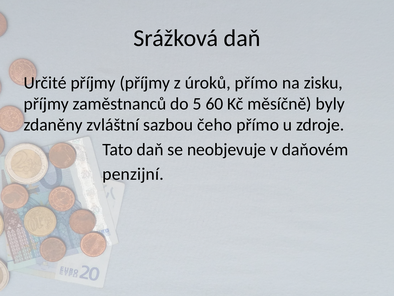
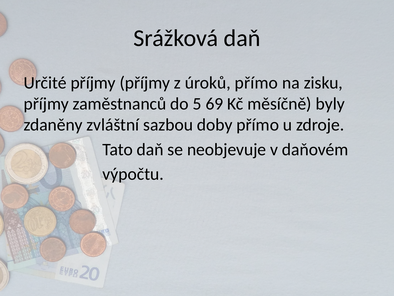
60: 60 -> 69
čeho: čeho -> doby
penzijní: penzijní -> výpočtu
